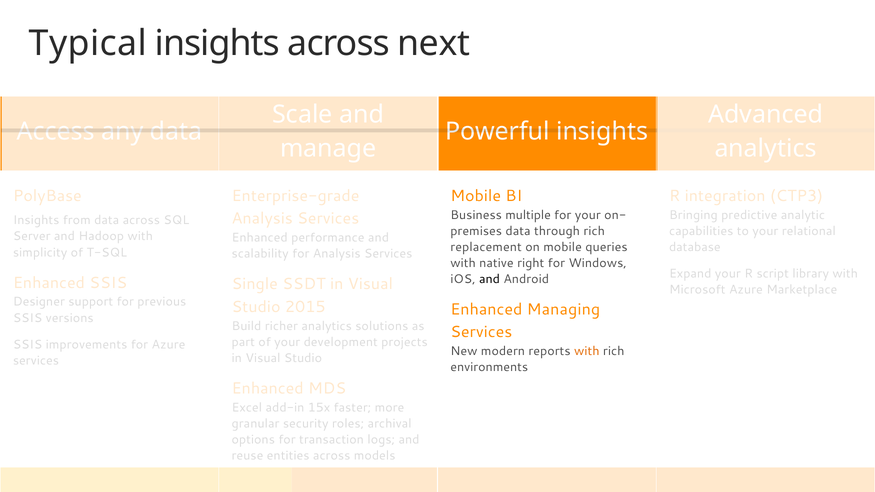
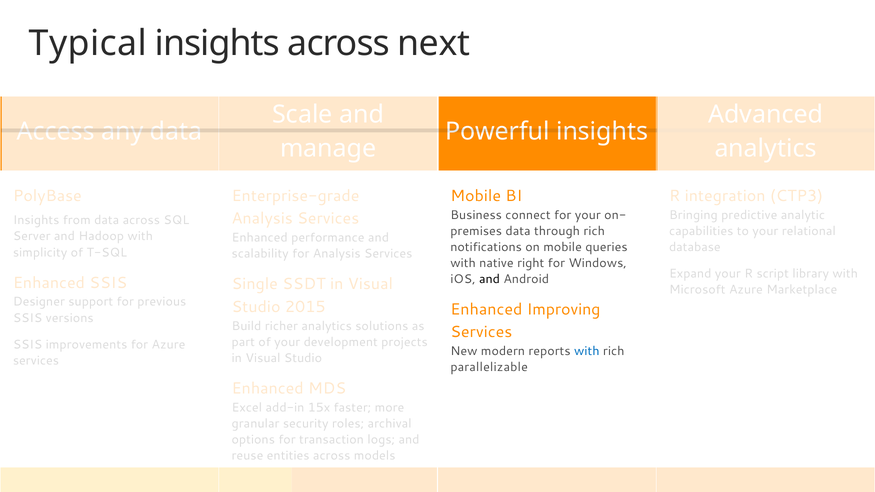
multiple: multiple -> connect
replacement: replacement -> notifications
Managing: Managing -> Improving
with at (587, 351) colour: orange -> blue
environments: environments -> parallelizable
